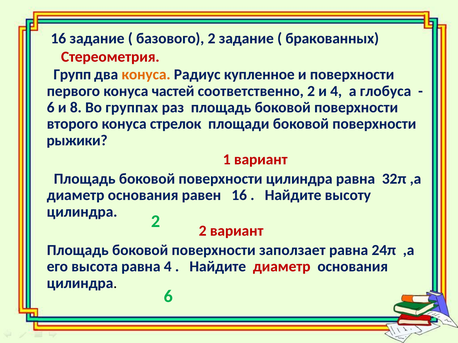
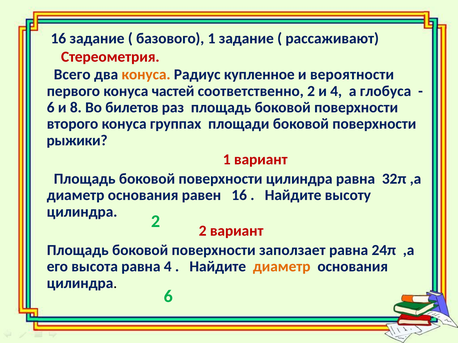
базового 2: 2 -> 1
бракованных: бракованных -> рассаживают
Групп: Групп -> Всего
и поверхности: поверхности -> вероятности
группах: группах -> билетов
стрелок: стрелок -> группах
диаметр at (282, 267) colour: red -> orange
